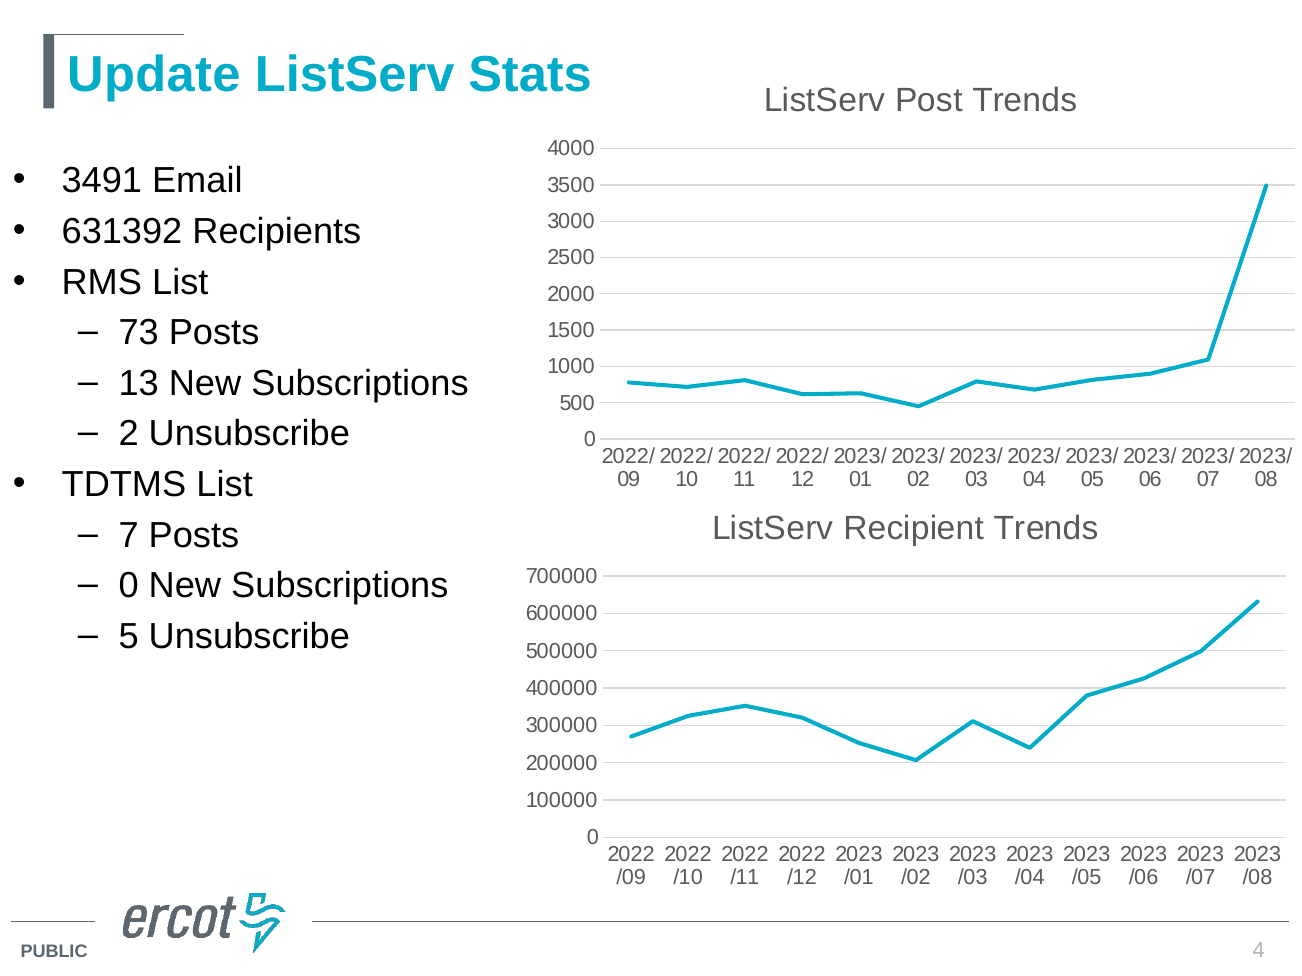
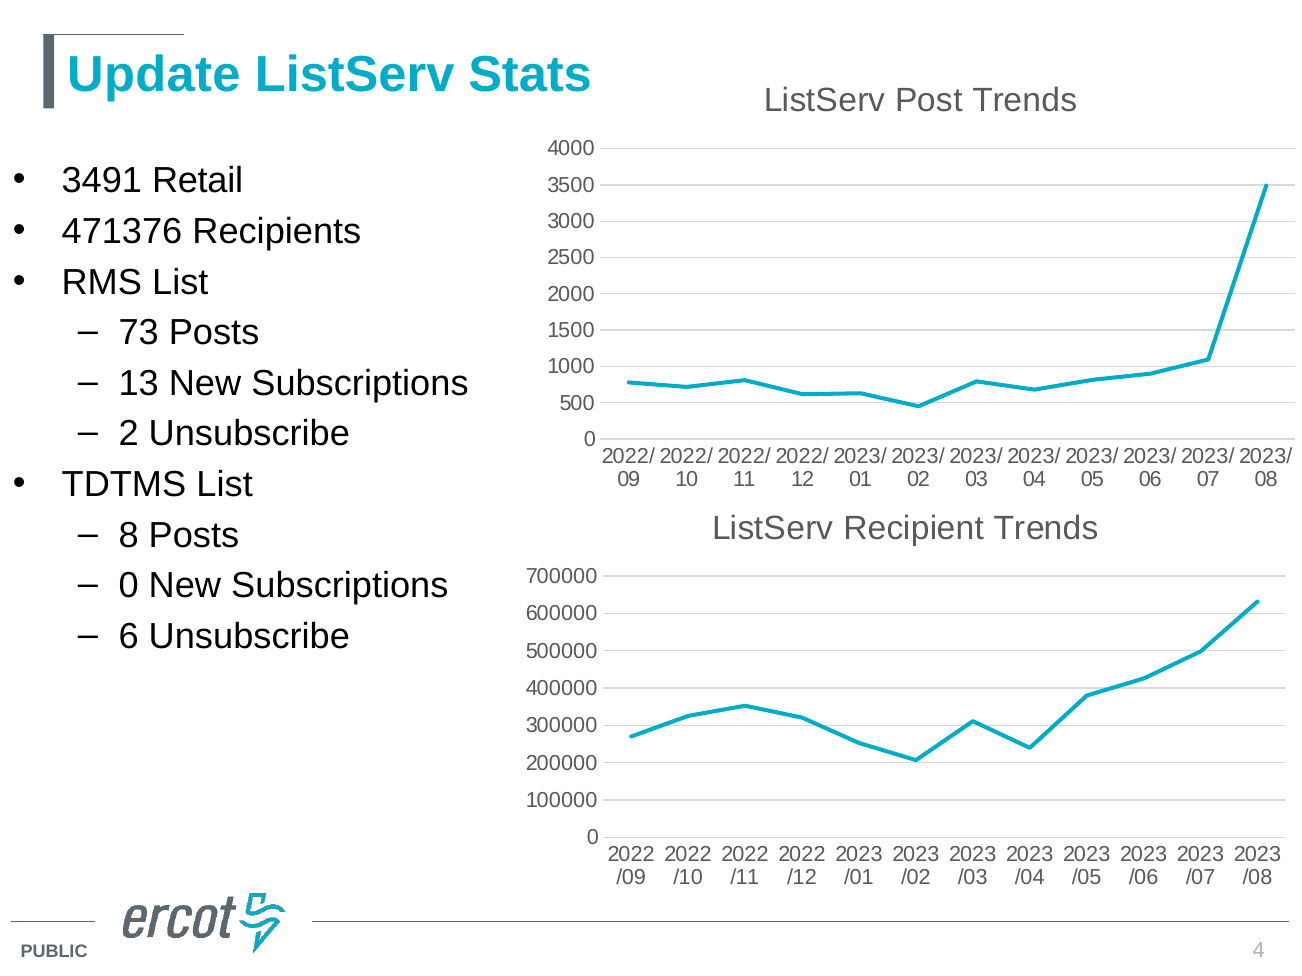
Email: Email -> Retail
631392: 631392 -> 471376
7: 7 -> 8
5: 5 -> 6
